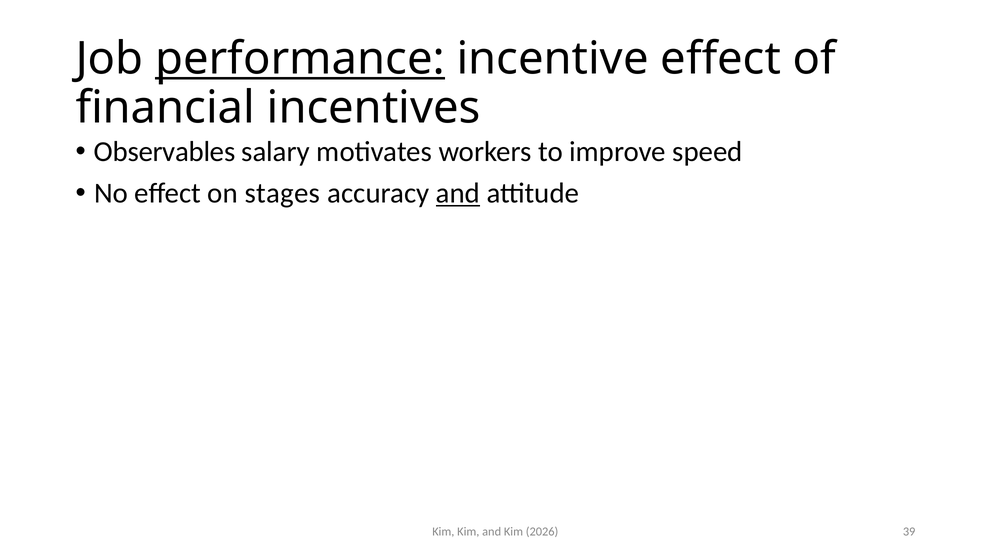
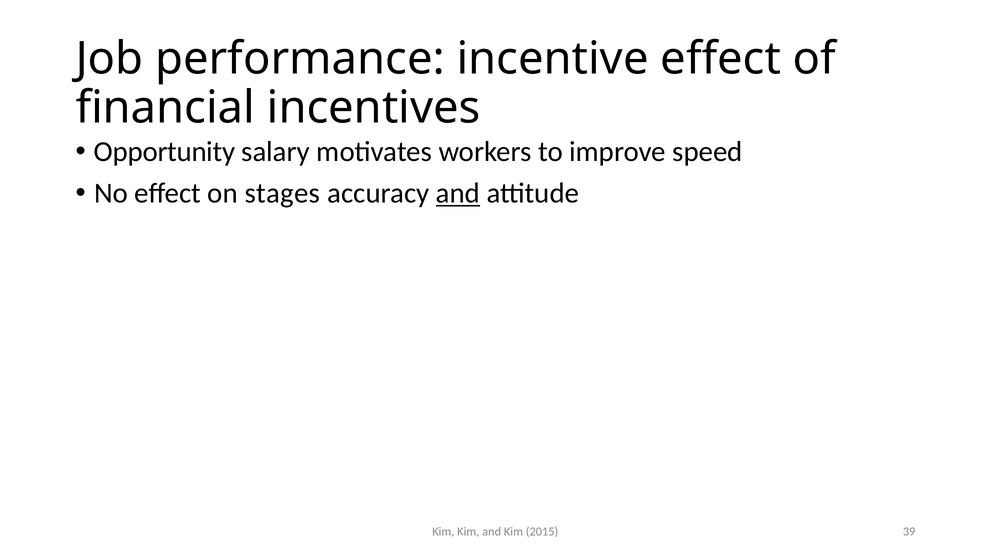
performance underline: present -> none
Observables: Observables -> Opportunity
2026: 2026 -> 2015
